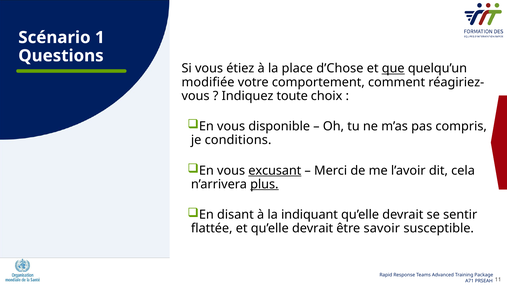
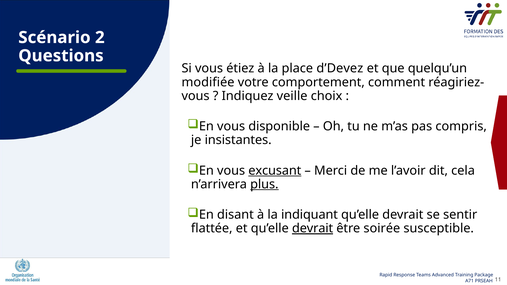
1: 1 -> 2
d’Chose: d’Chose -> d’Devez
que underline: present -> none
toute: toute -> veille
conditions: conditions -> insistantes
devrait at (313, 229) underline: none -> present
savoir: savoir -> soirée
